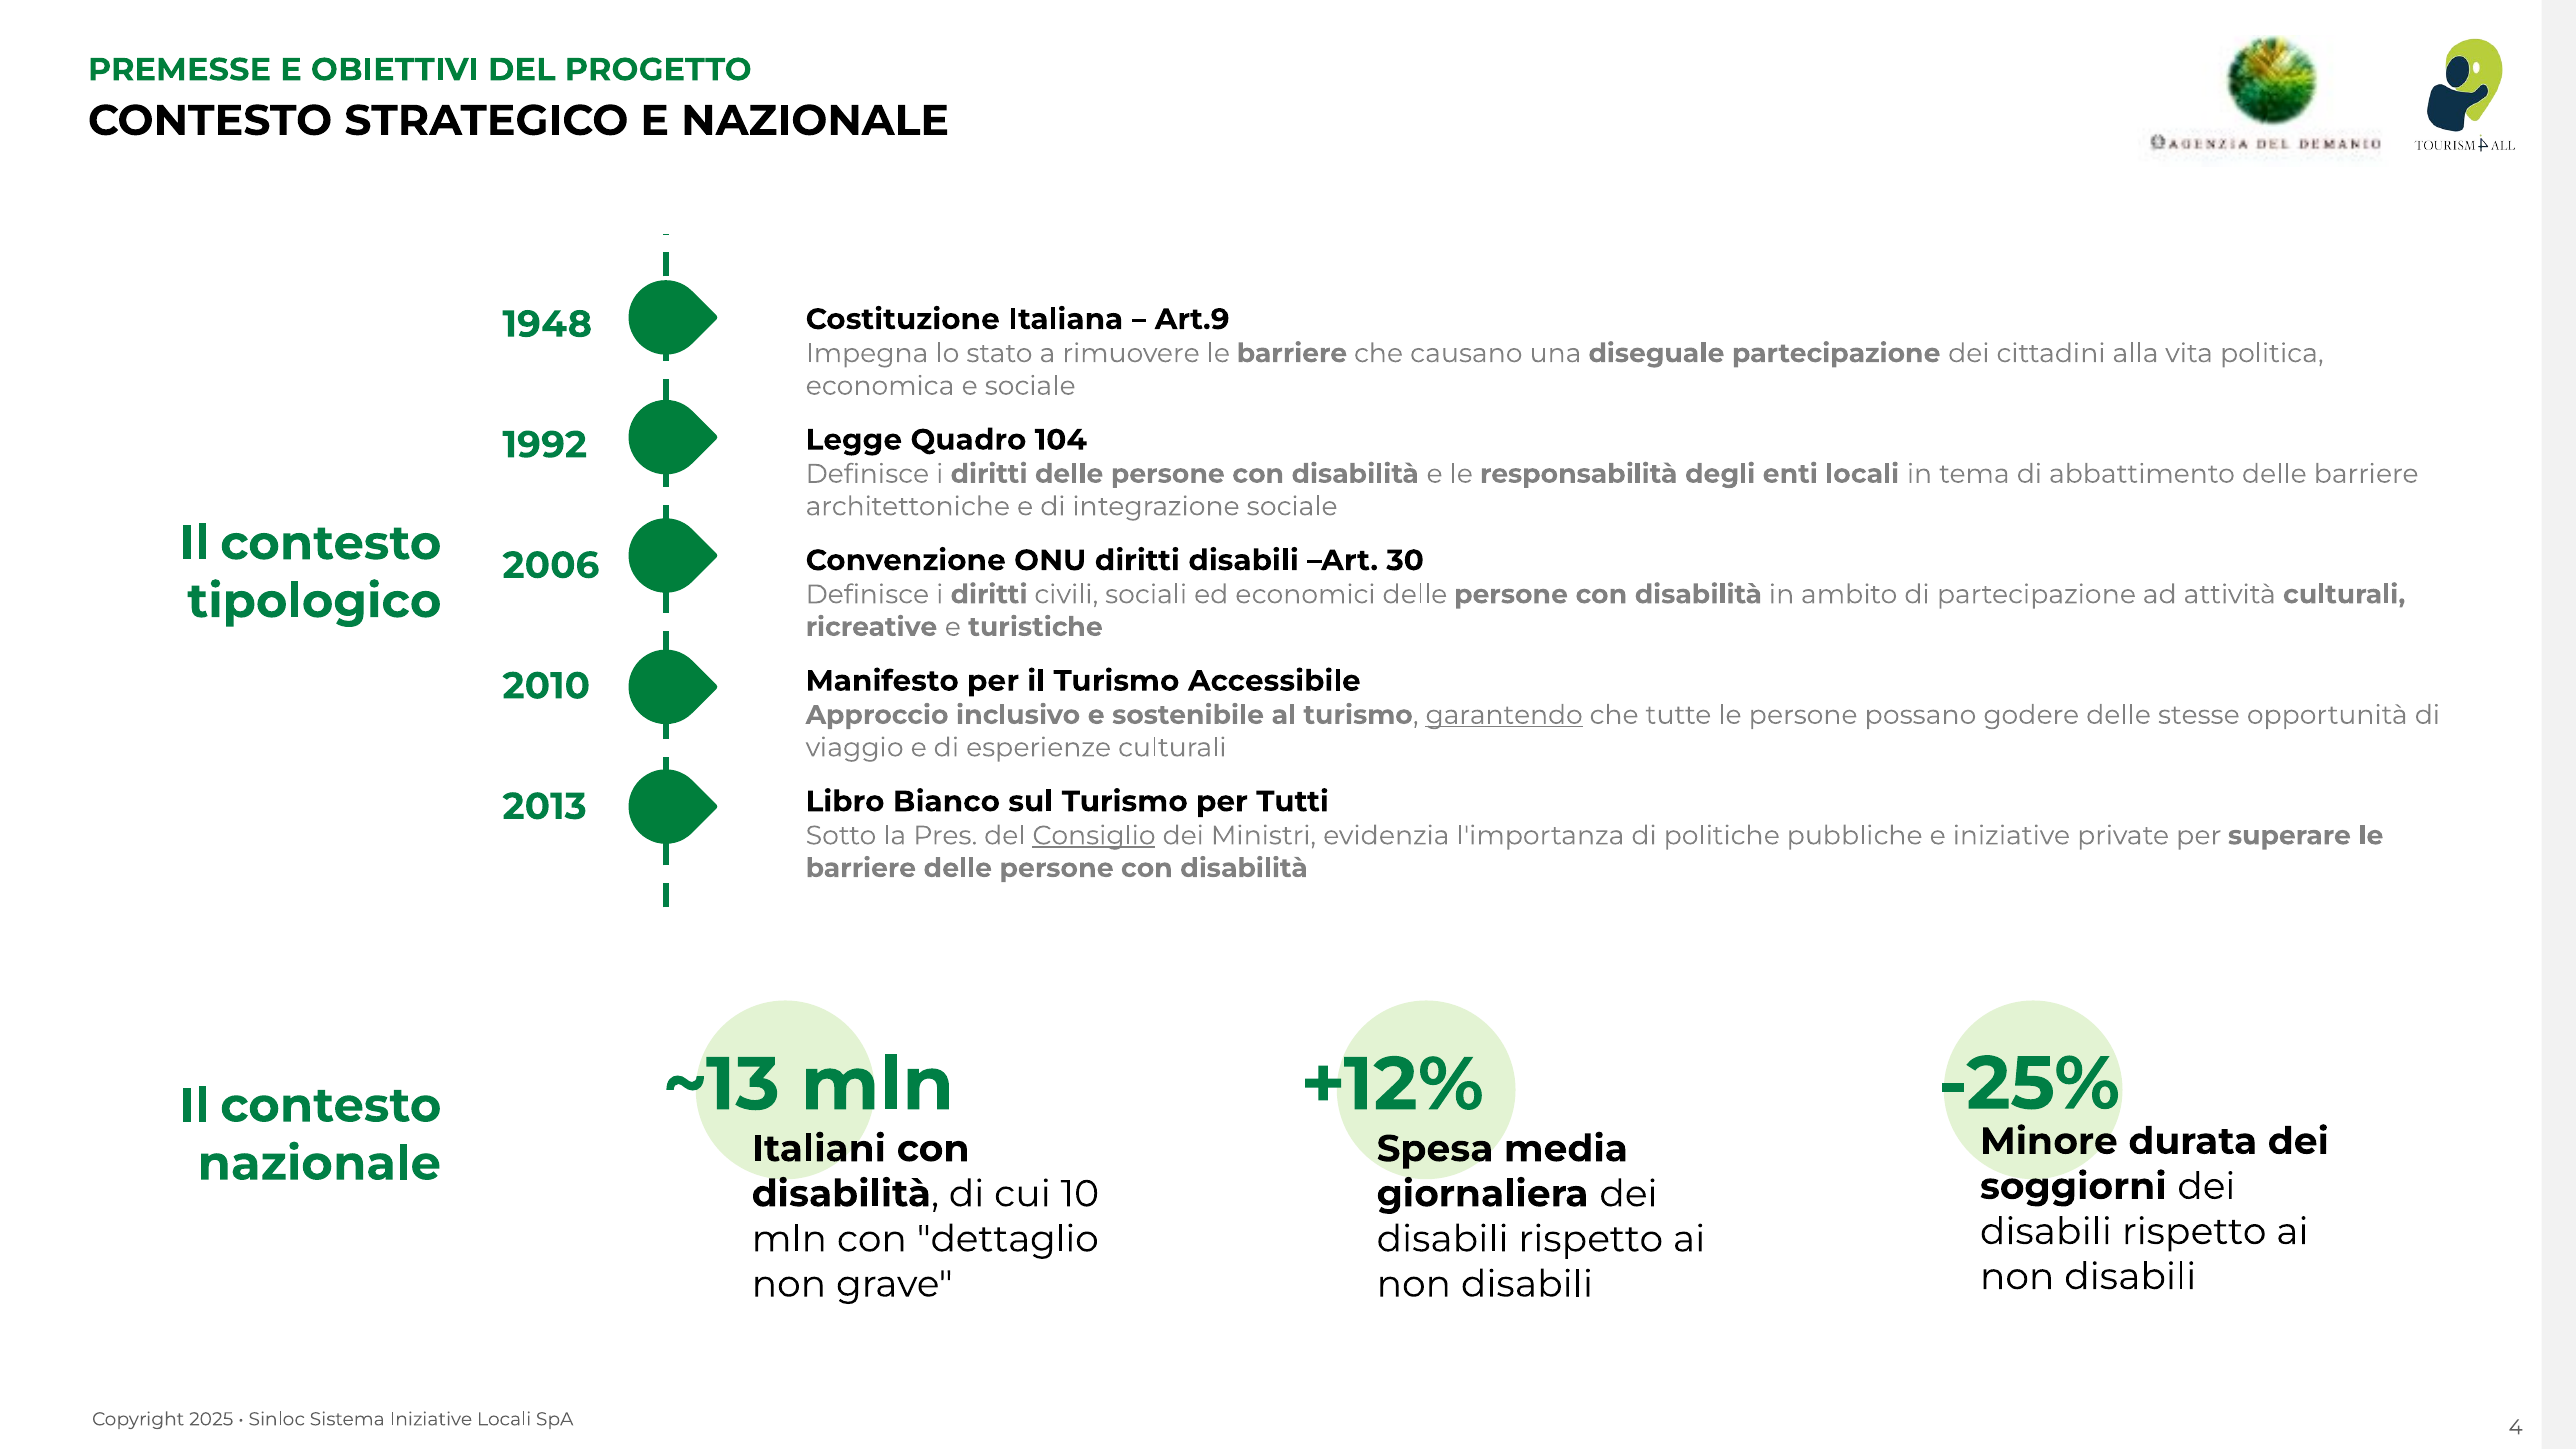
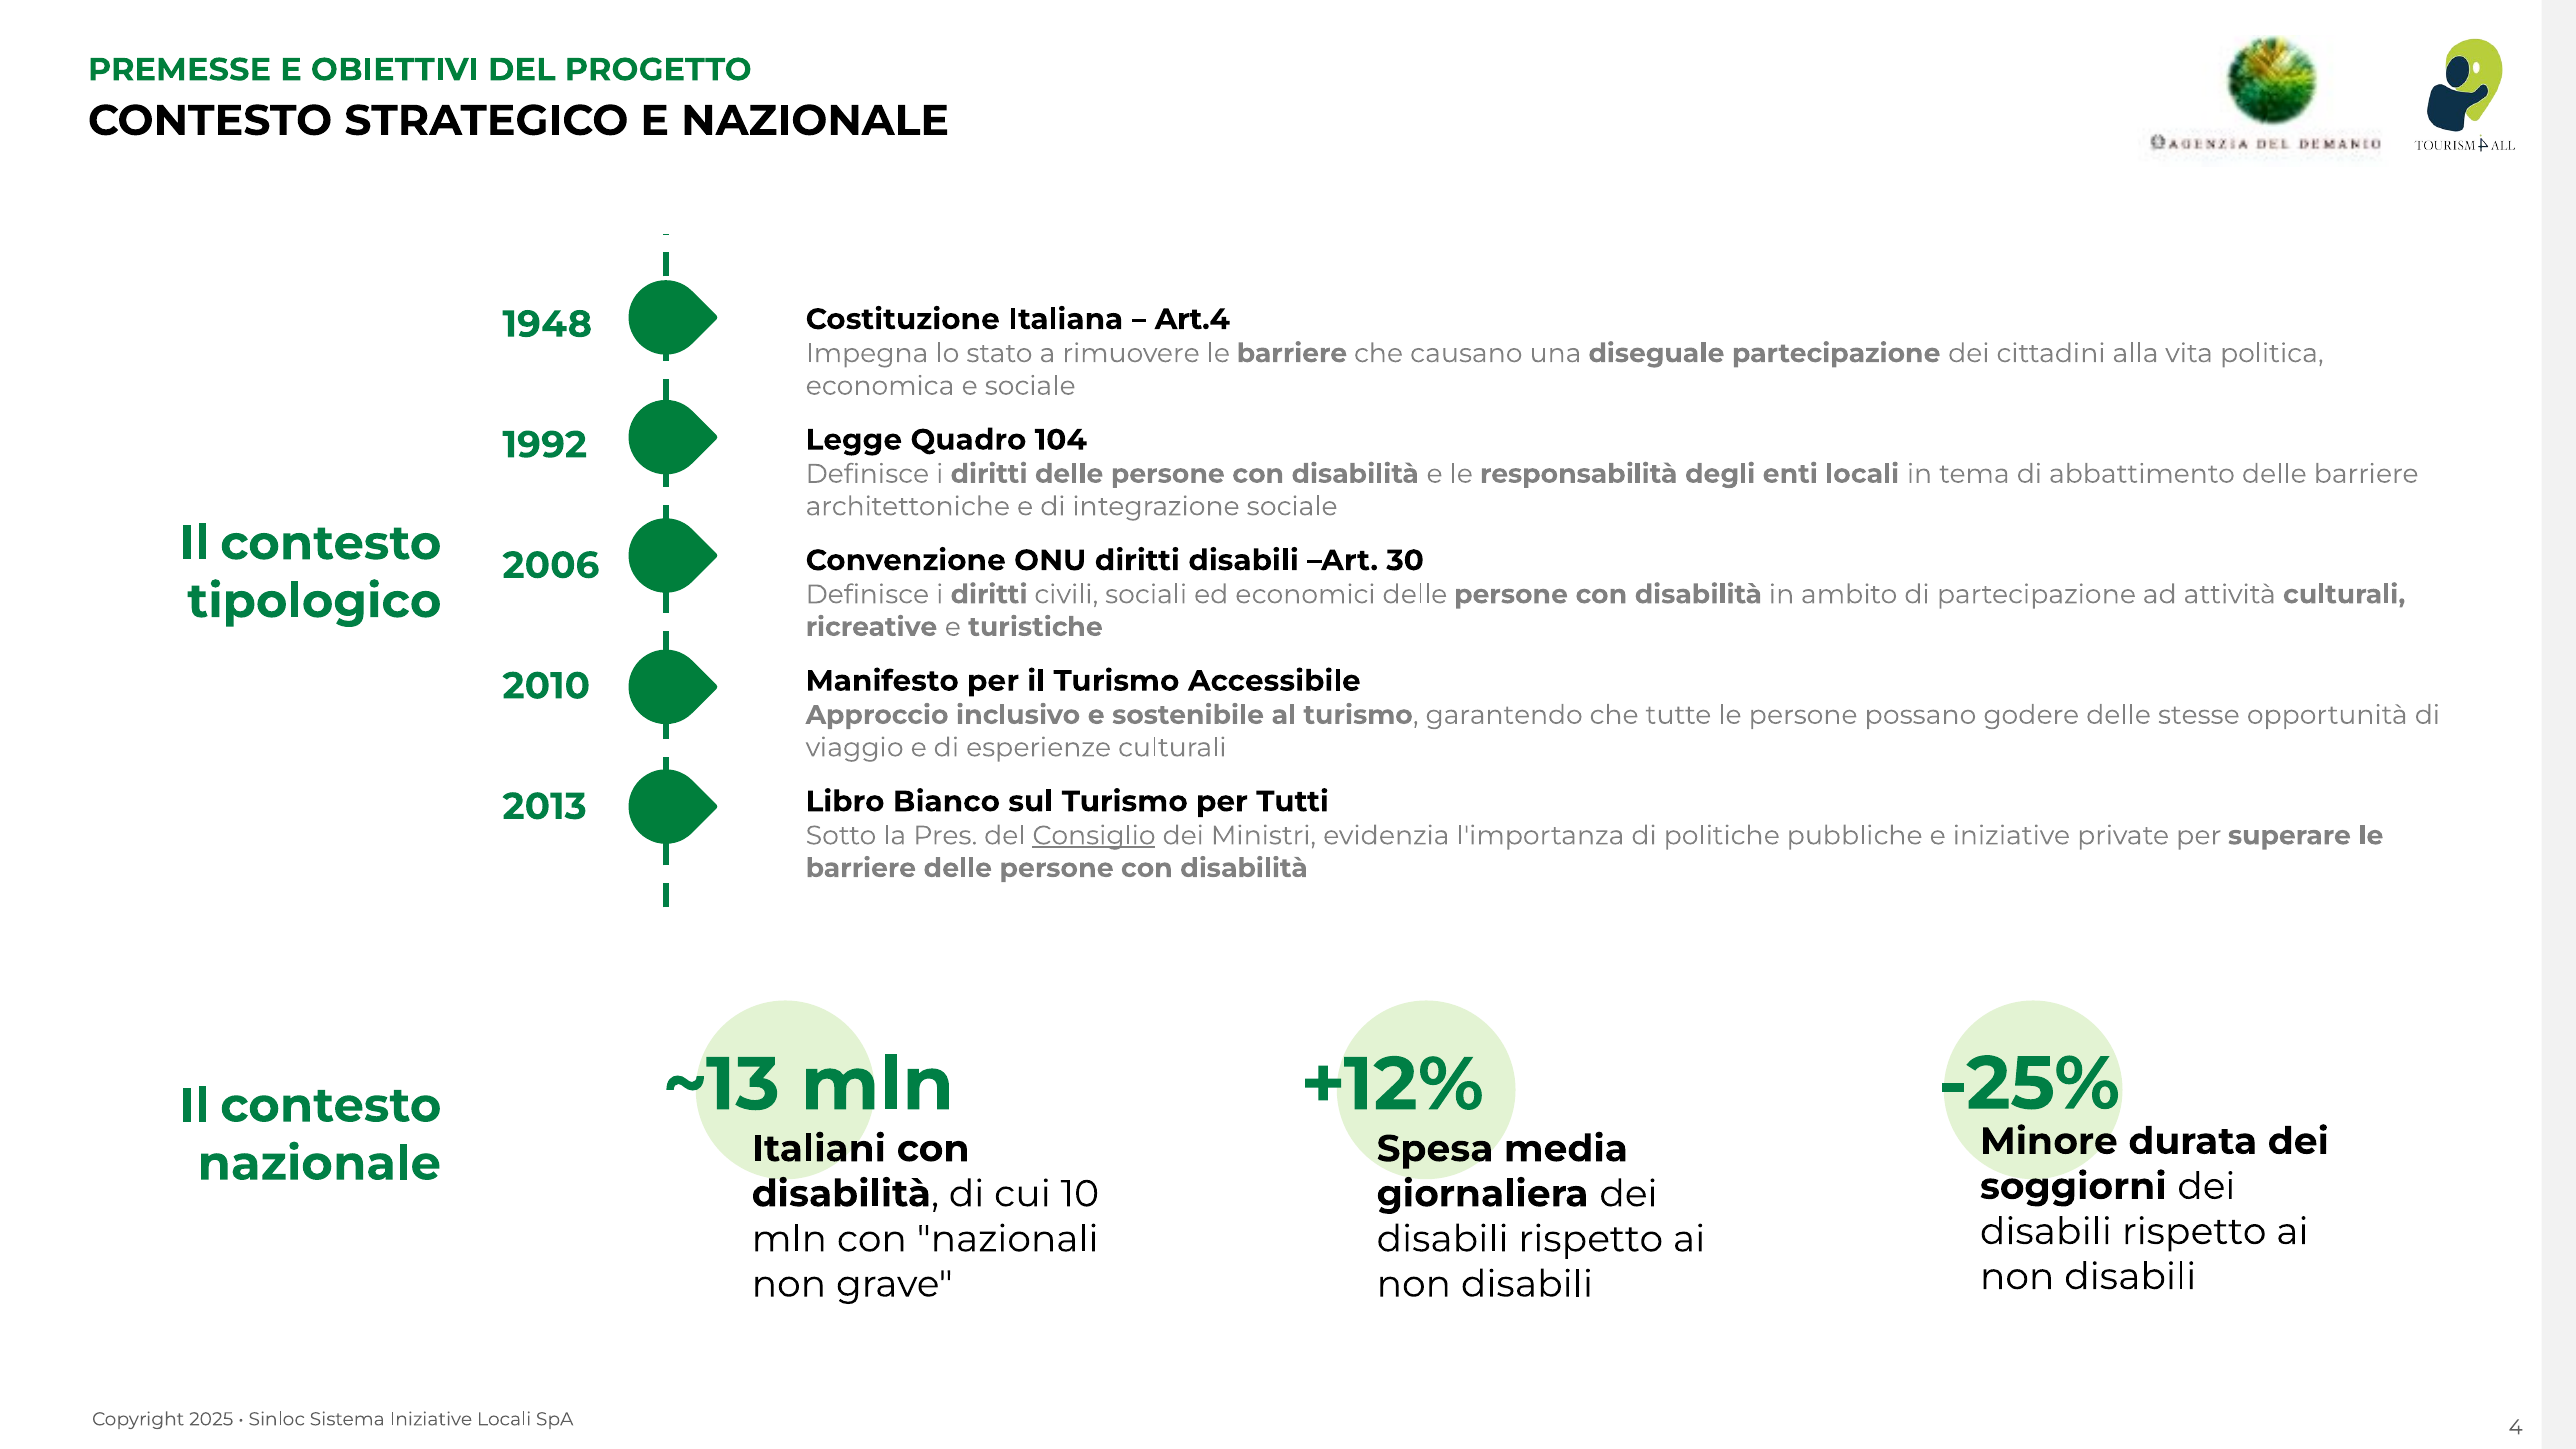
Art.9: Art.9 -> Art.4
garantendo underline: present -> none
dettaglio: dettaglio -> nazionali
